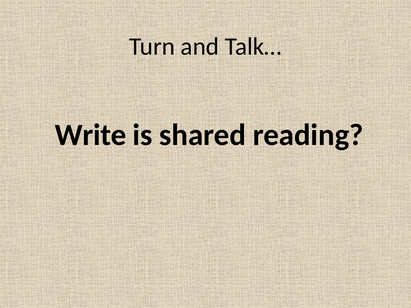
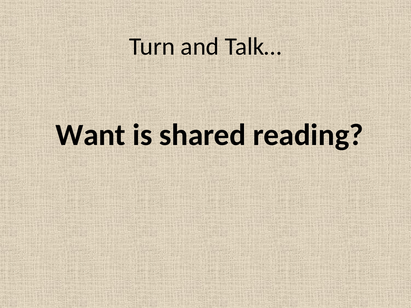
Write: Write -> Want
